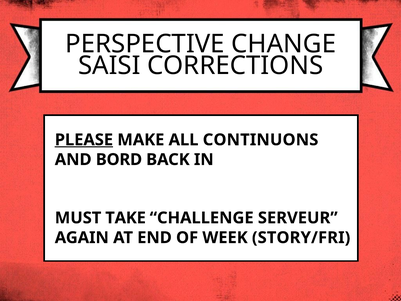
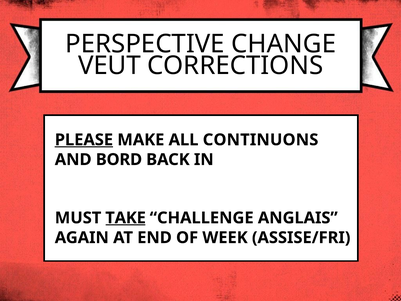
SAISI: SAISI -> VEUT
TAKE underline: none -> present
SERVEUR: SERVEUR -> ANGLAIS
STORY/FRI: STORY/FRI -> ASSISE/FRI
